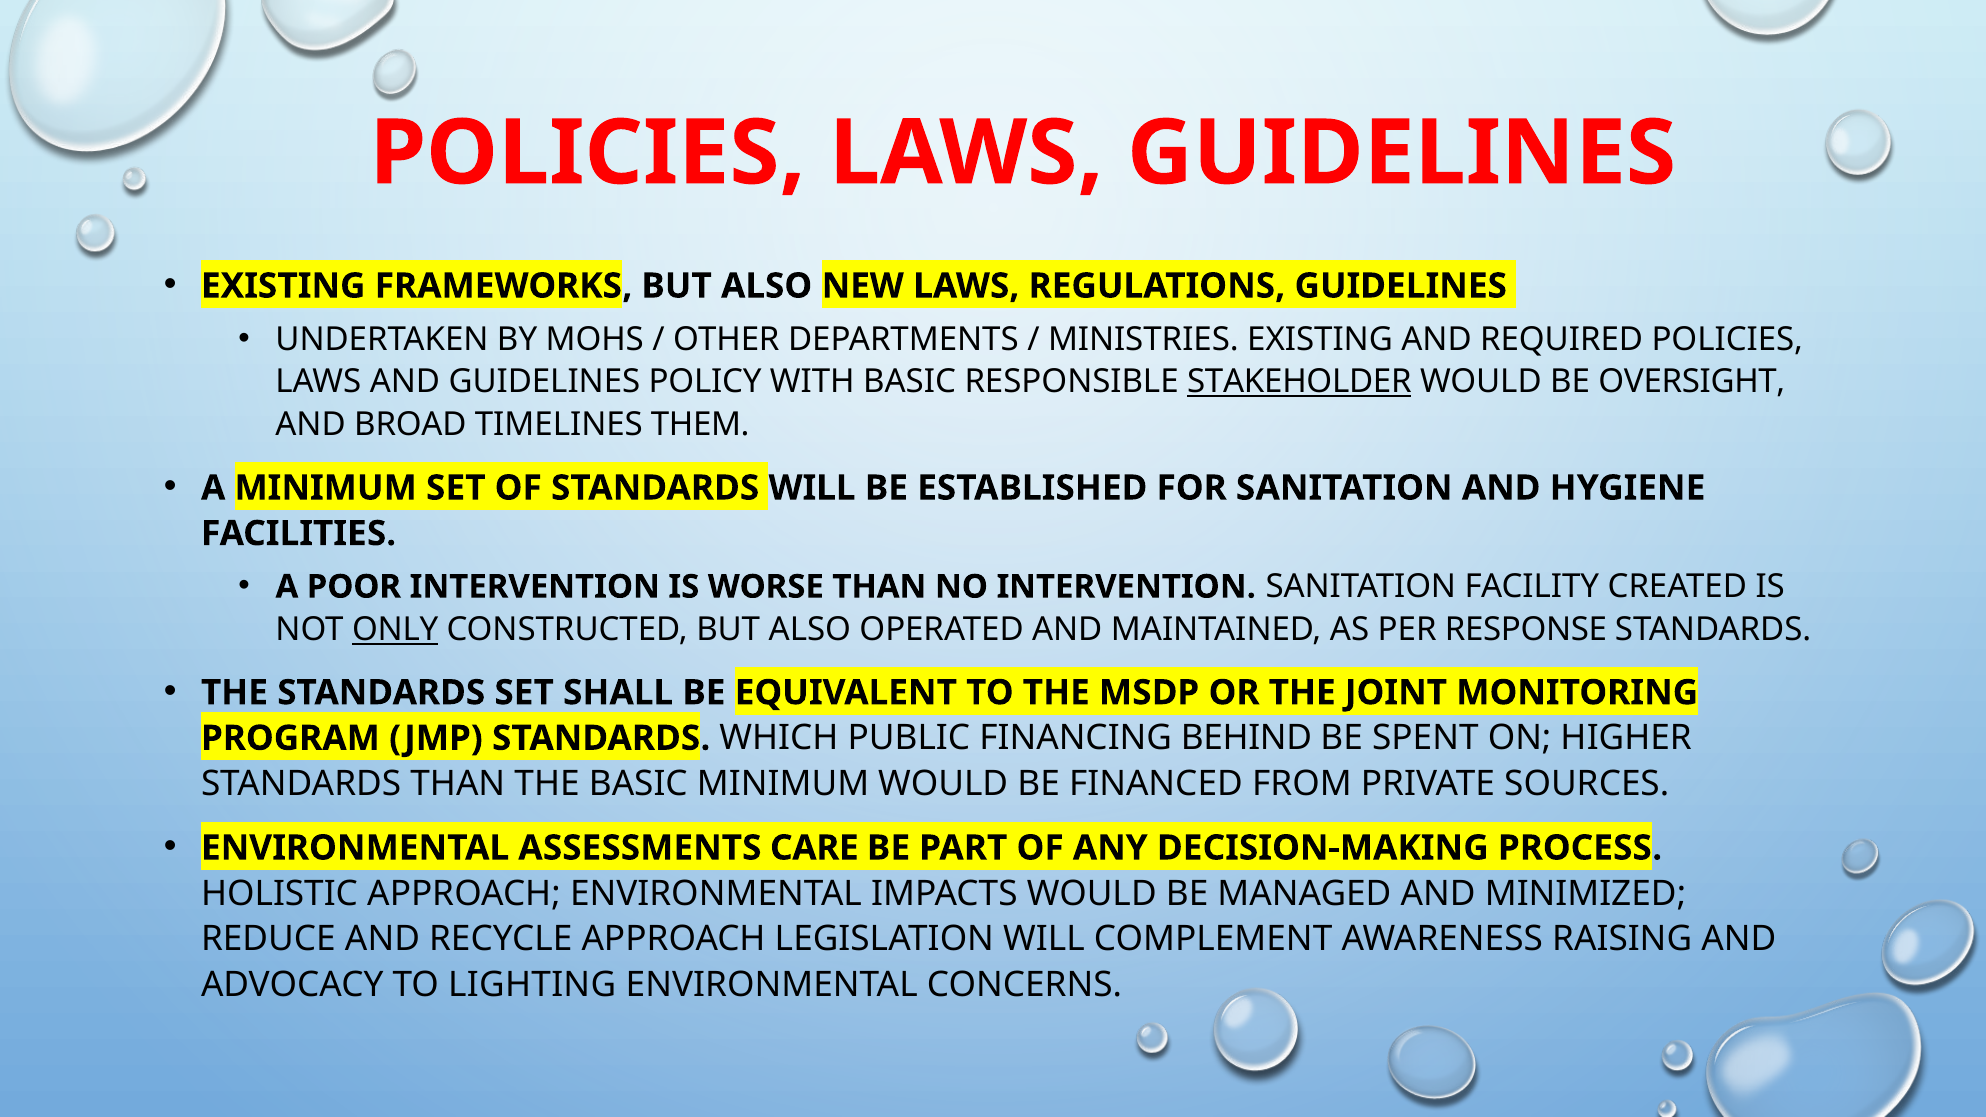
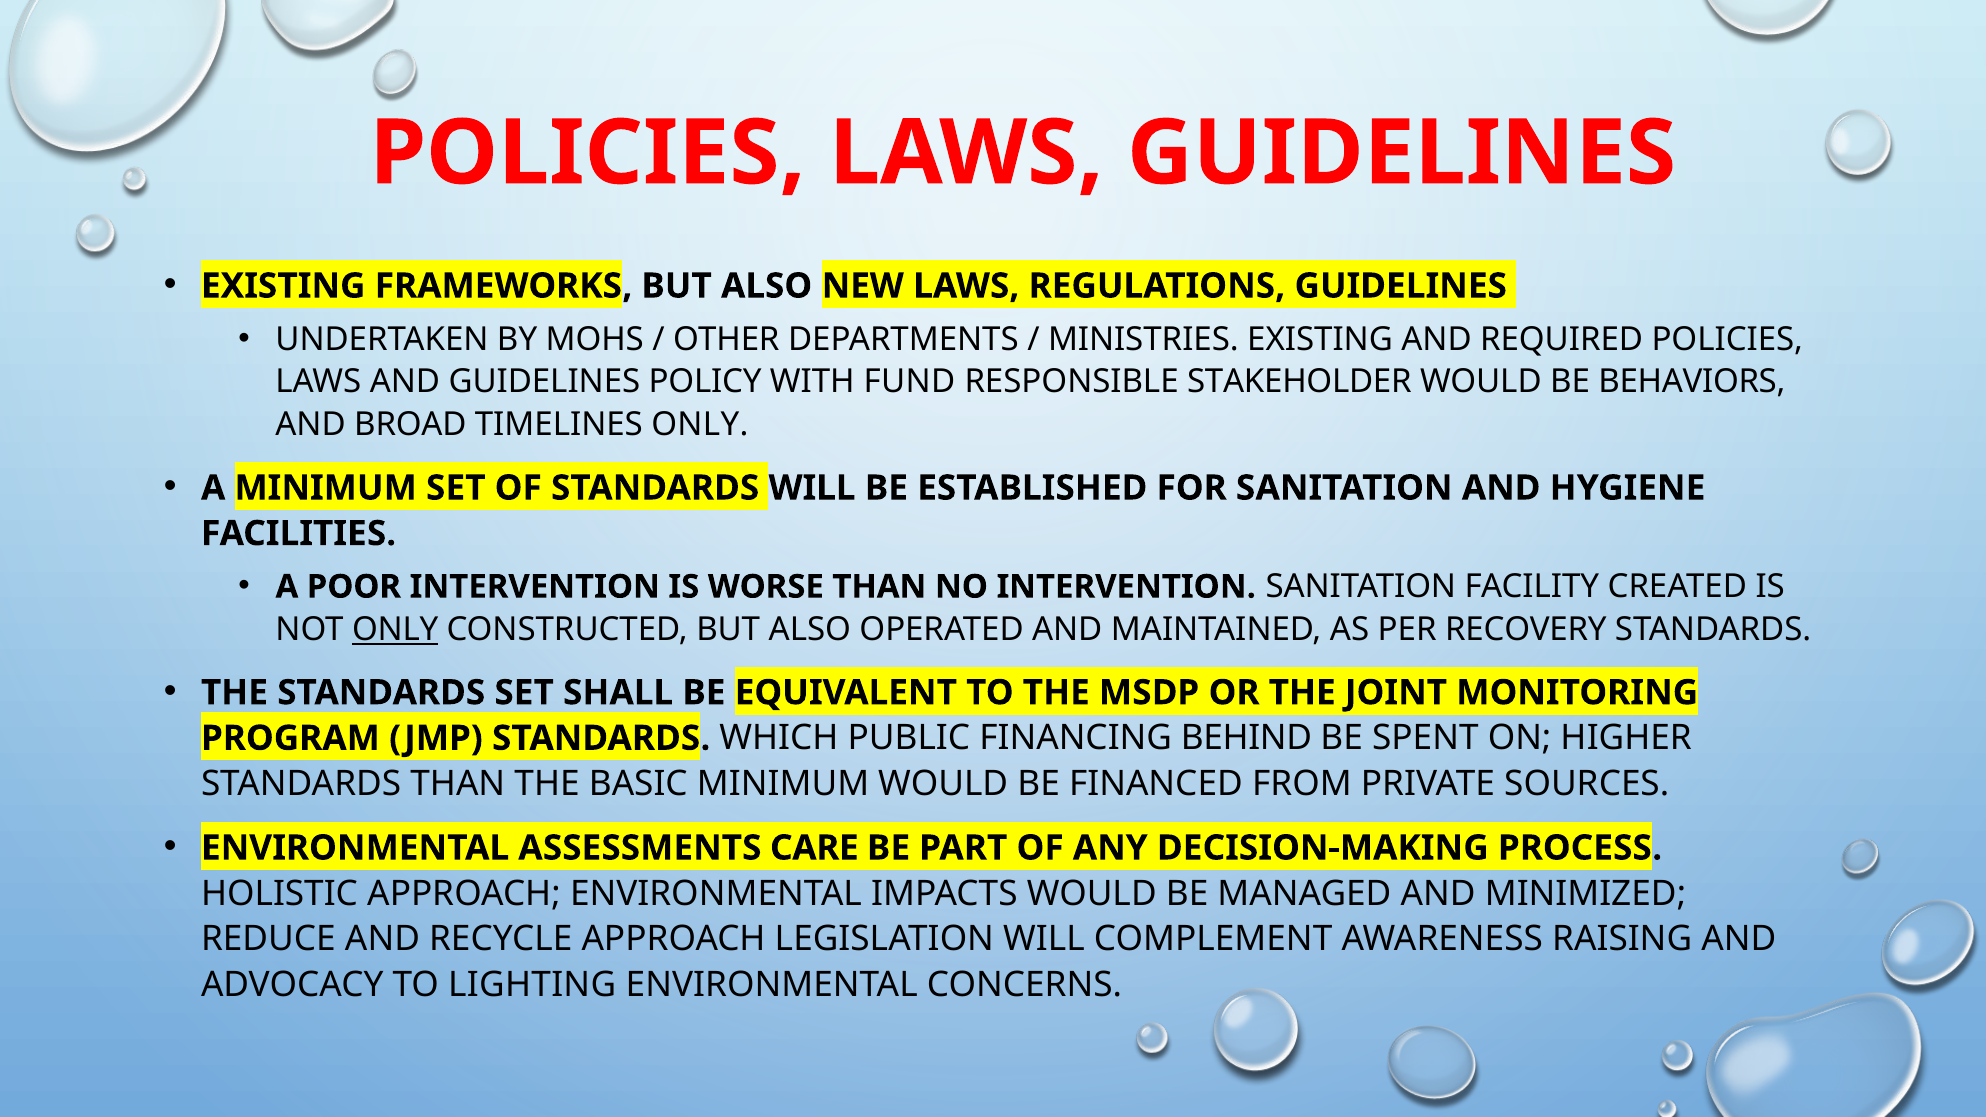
WITH BASIC: BASIC -> FUND
STAKEHOLDER underline: present -> none
OVERSIGHT: OVERSIGHT -> BEHAVIORS
TIMELINES THEM: THEM -> ONLY
RESPONSE: RESPONSE -> RECOVERY
